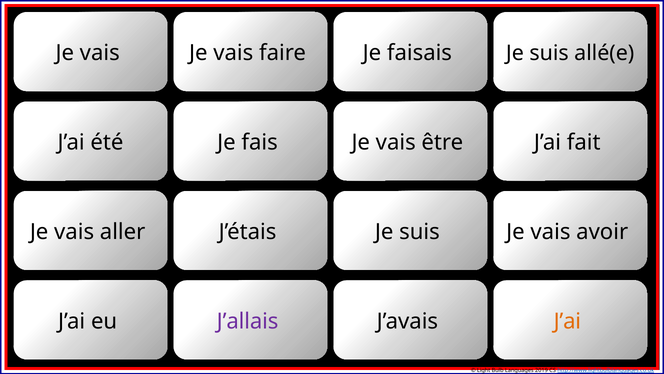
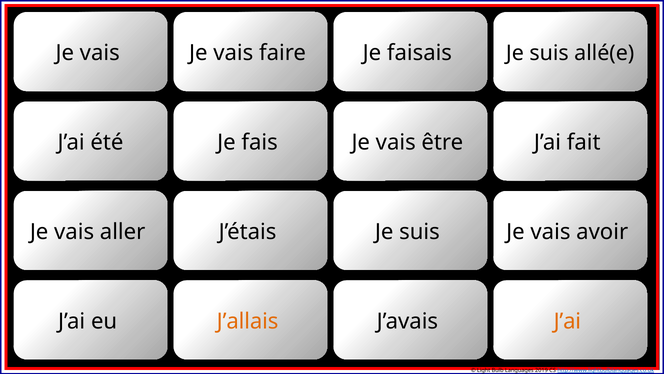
J’allais colour: purple -> orange
